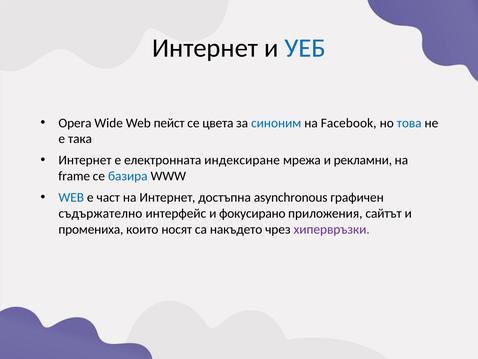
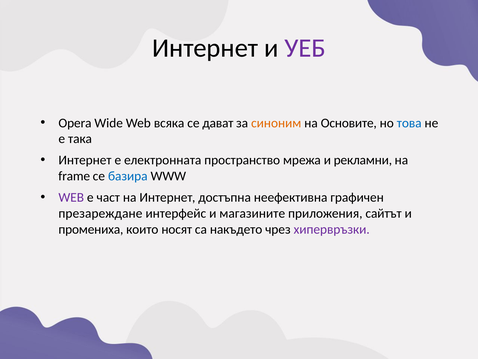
УЕБ colour: blue -> purple
пейст: пейст -> всяка
цвета: цвета -> дават
синоним colour: blue -> orange
Facebook: Facebook -> Основите
индексиране: индексиране -> пространство
WEB at (71, 197) colour: blue -> purple
аsynchronous: аsynchronous -> неефективна
съдържателно: съдържателно -> презареждане
фокусирано: фокусирано -> магазините
